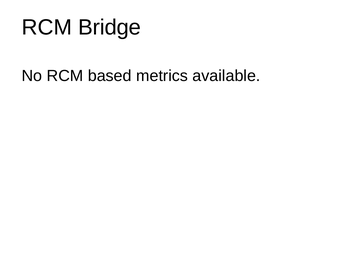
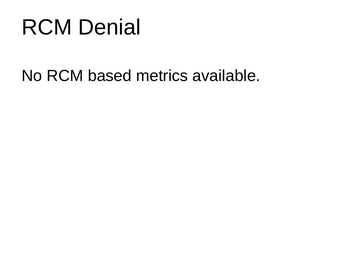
Bridge: Bridge -> Denial
